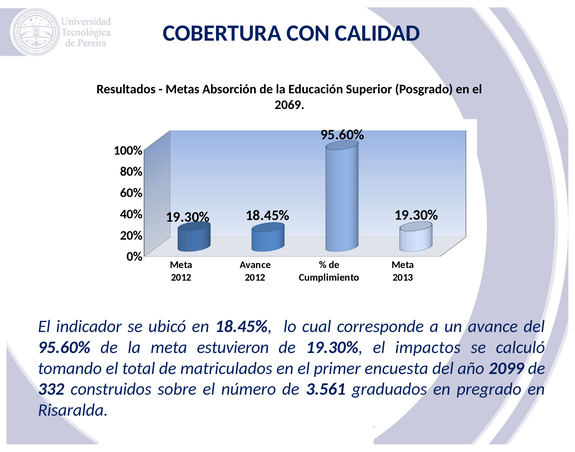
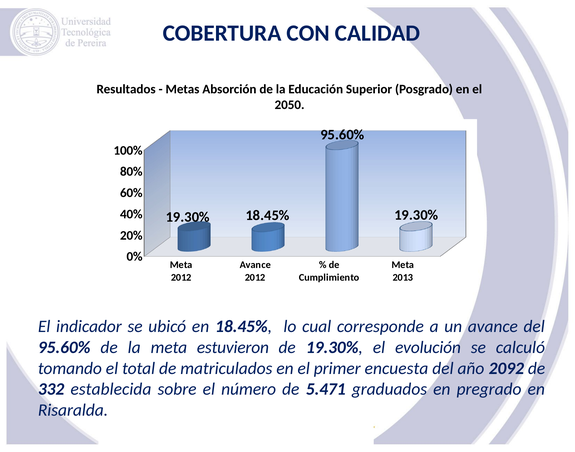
2069: 2069 -> 2050
impactos: impactos -> evolución
2099: 2099 -> 2092
construidos: construidos -> establecida
3.561: 3.561 -> 5.471
